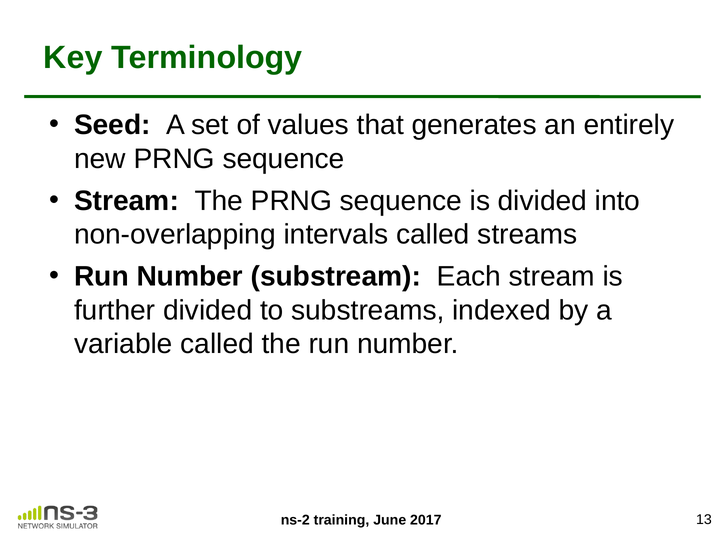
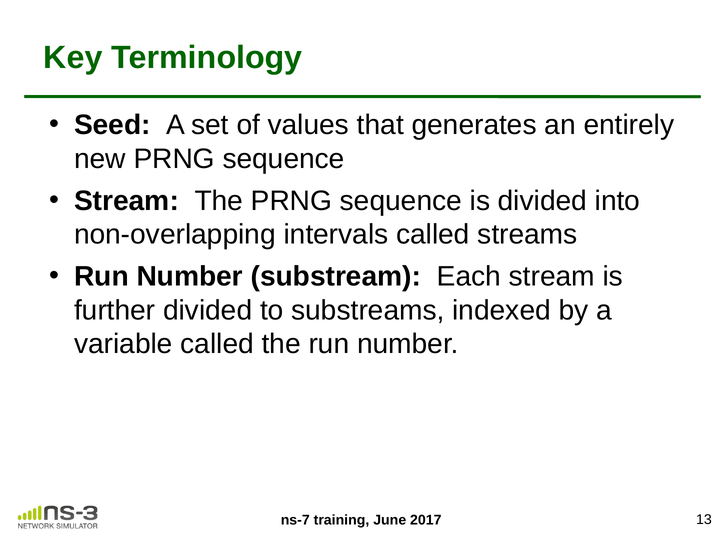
ns-2: ns-2 -> ns-7
